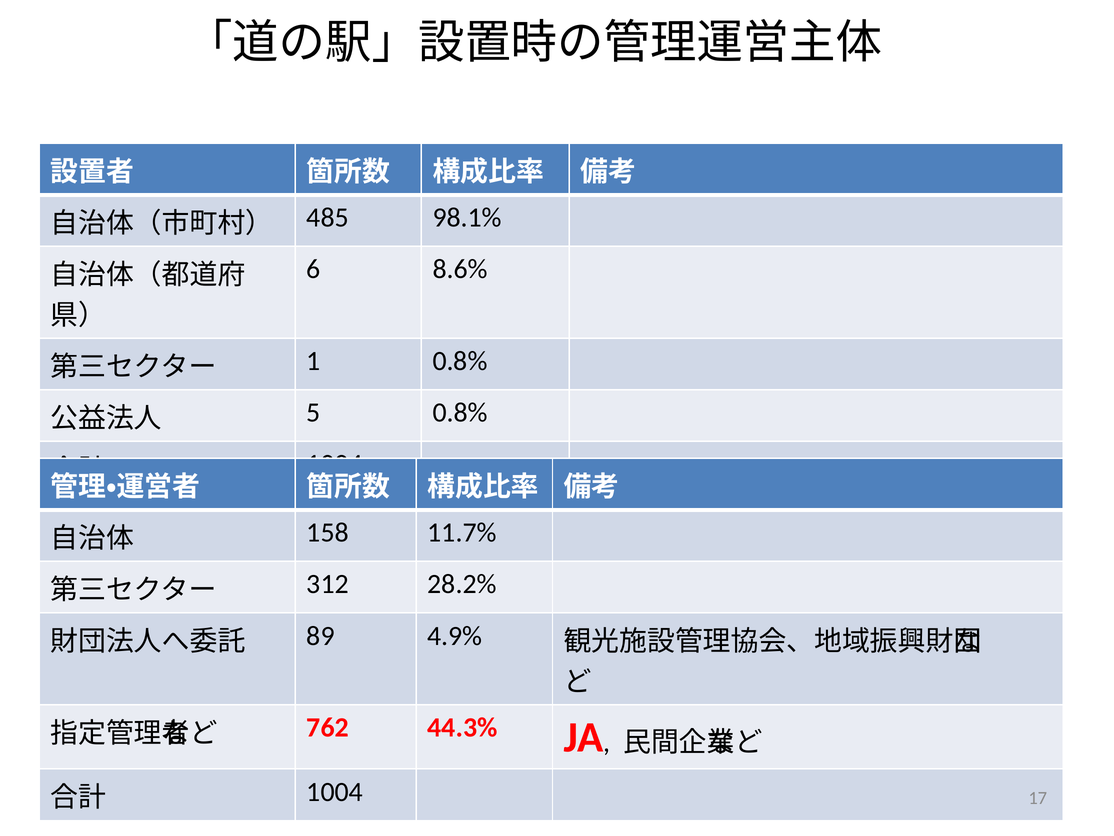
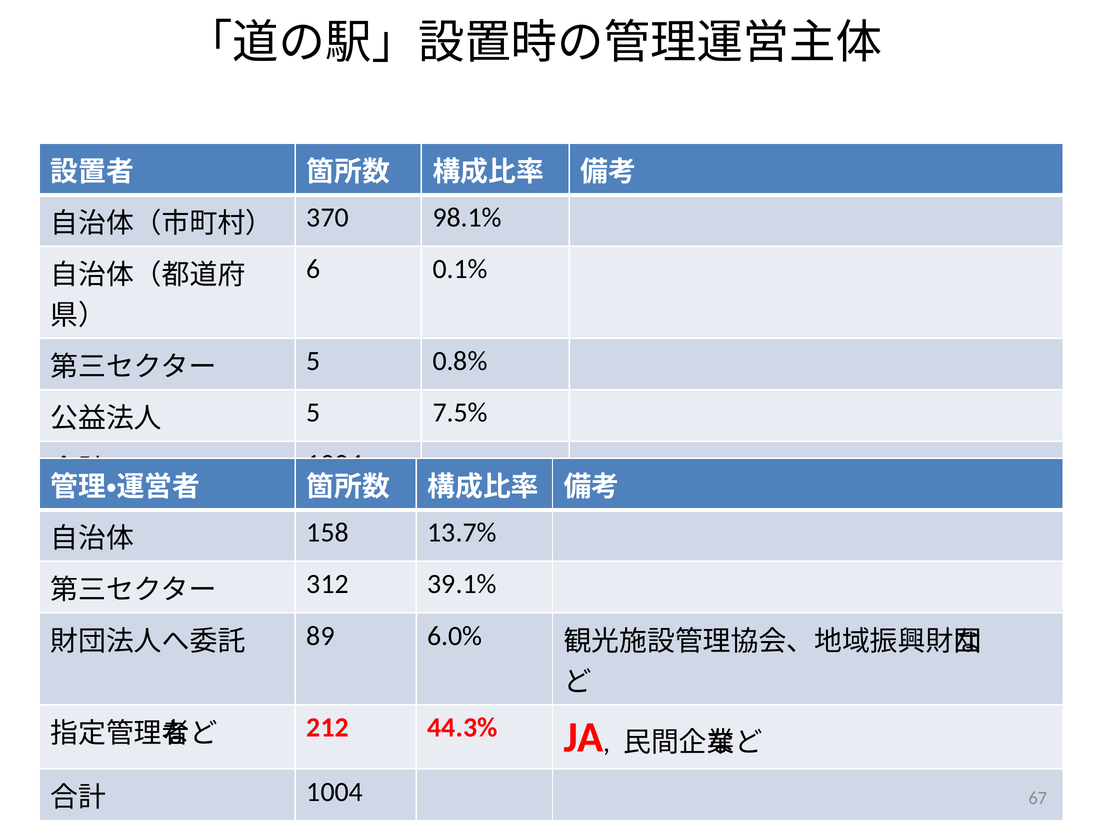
485: 485 -> 370
8.6%: 8.6% -> 0.1%
1 at (313, 361): 1 -> 5
5 0.8%: 0.8% -> 7.5%
11.7%: 11.7% -> 13.7%
28.2%: 28.2% -> 39.1%
4.9%: 4.9% -> 6.0%
762: 762 -> 212
17: 17 -> 67
